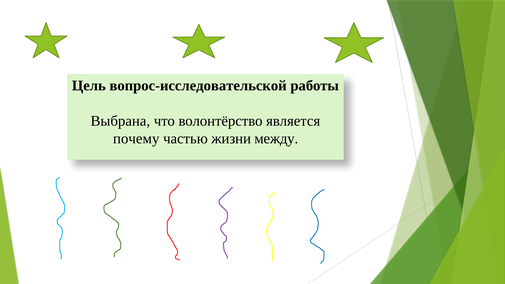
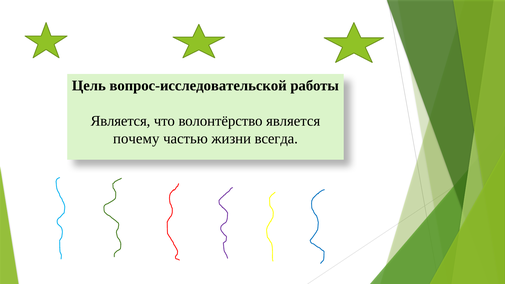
Выбрана at (120, 121): Выбрана -> Является
между: между -> всегда
